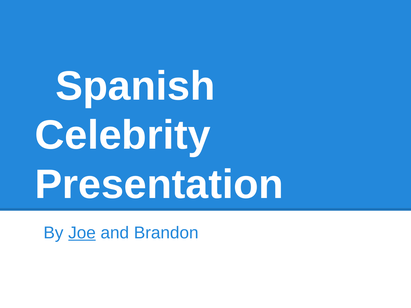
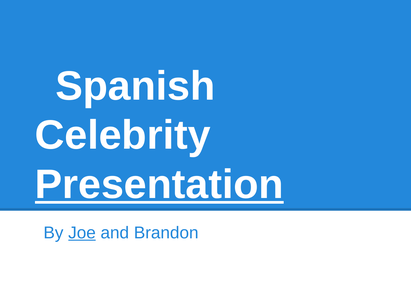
Presentation underline: none -> present
